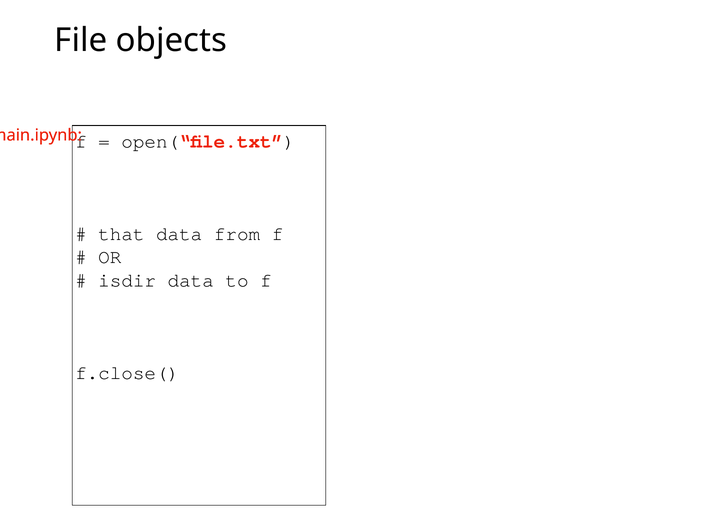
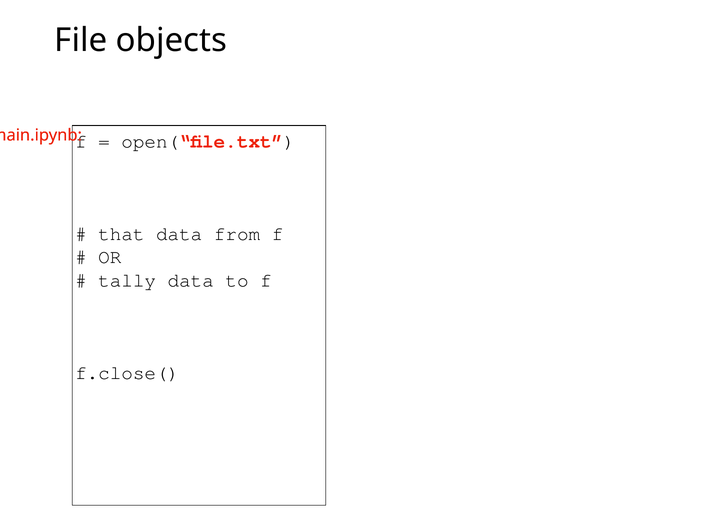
isdir: isdir -> tally
